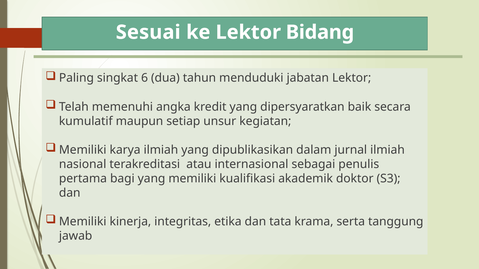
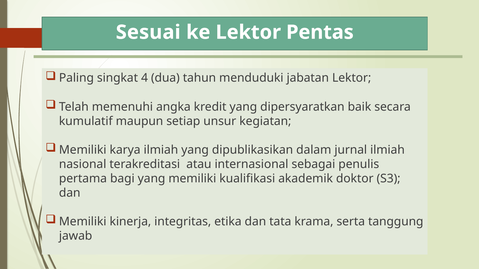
Bidang: Bidang -> Pentas
6: 6 -> 4
